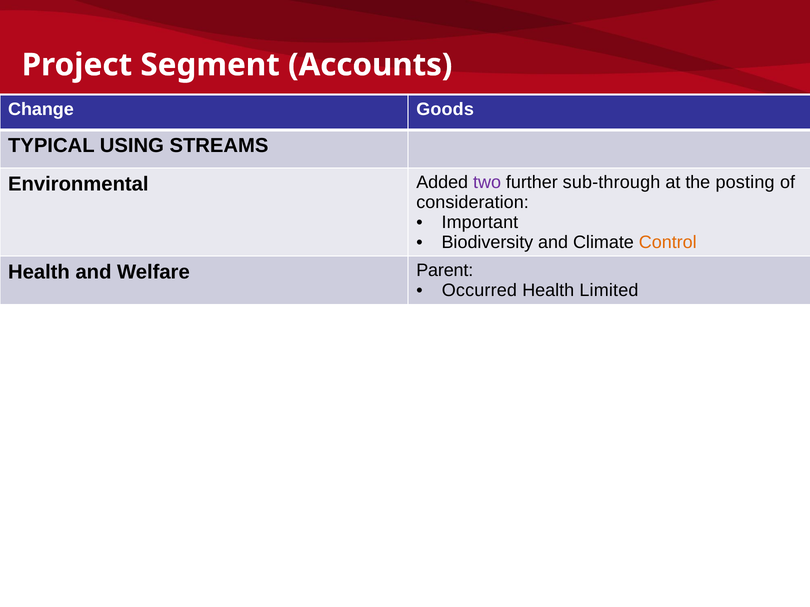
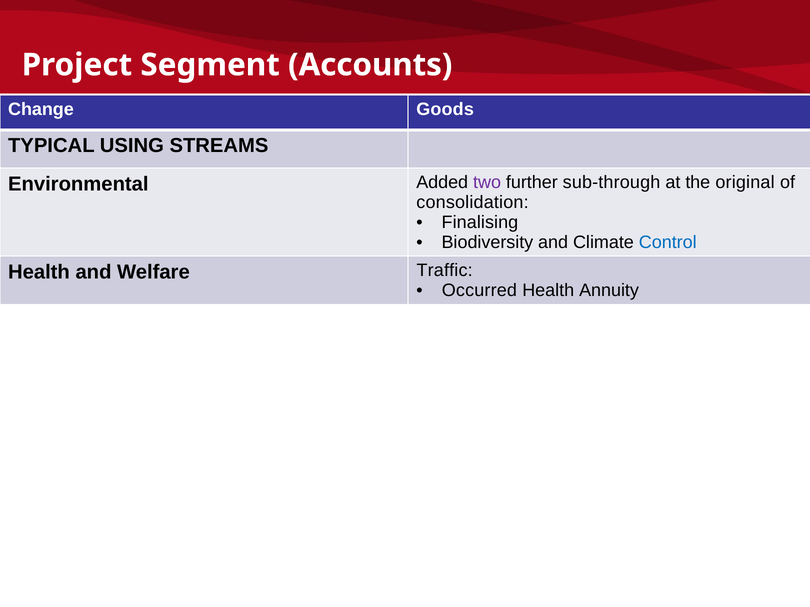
posting: posting -> original
consideration: consideration -> consolidation
Important: Important -> Finalising
Control colour: orange -> blue
Parent: Parent -> Traffic
Limited: Limited -> Annuity
